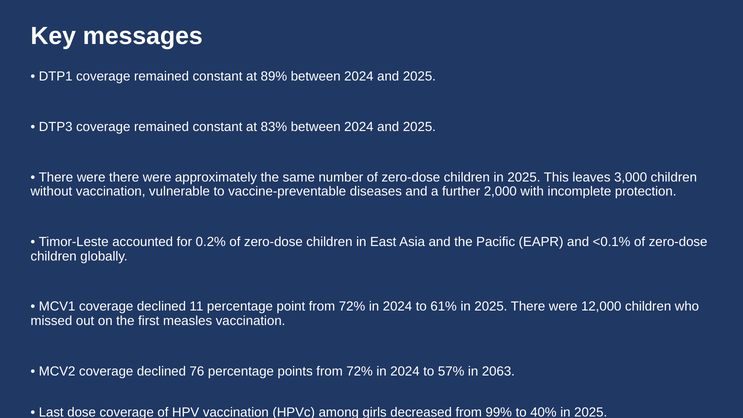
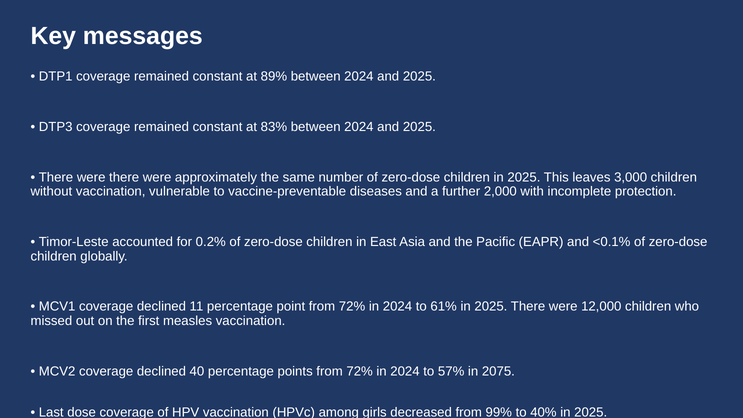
76: 76 -> 40
2063: 2063 -> 2075
